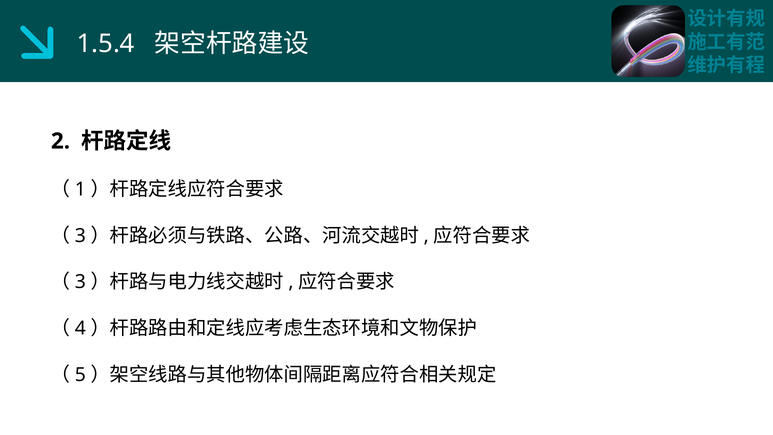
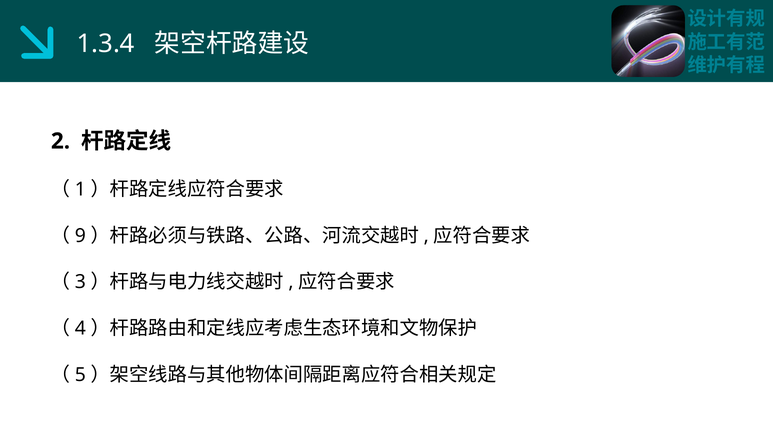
1.5.4: 1.5.4 -> 1.3.4
3 at (80, 236): 3 -> 9
